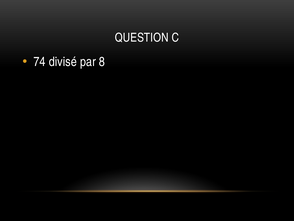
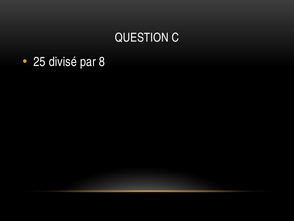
74: 74 -> 25
